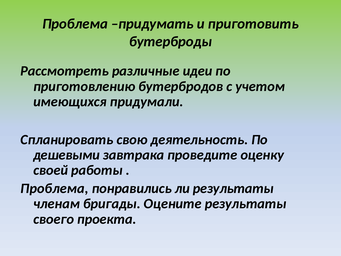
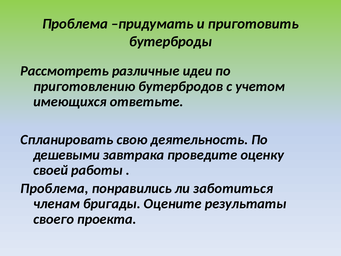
придумали: придумали -> ответьте
ли результаты: результаты -> заботиться
